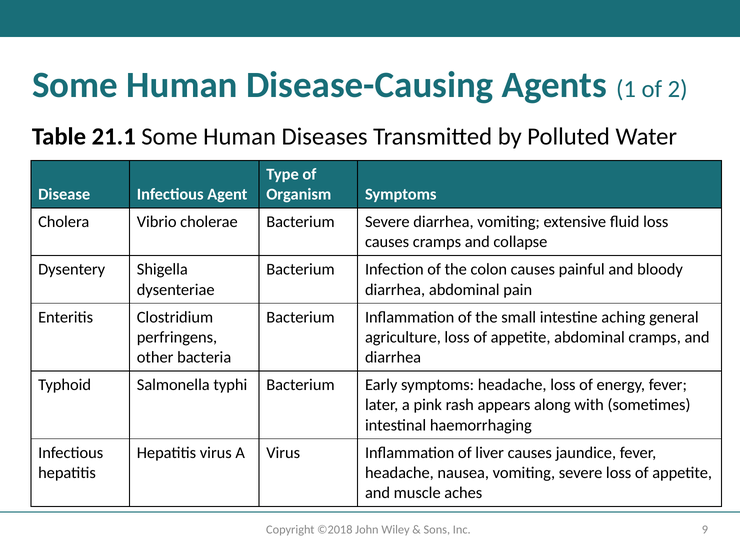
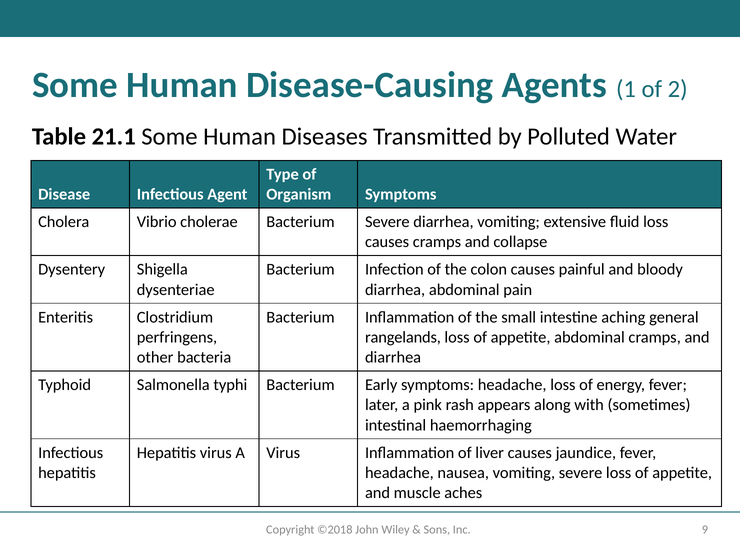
agriculture: agriculture -> rangelands
